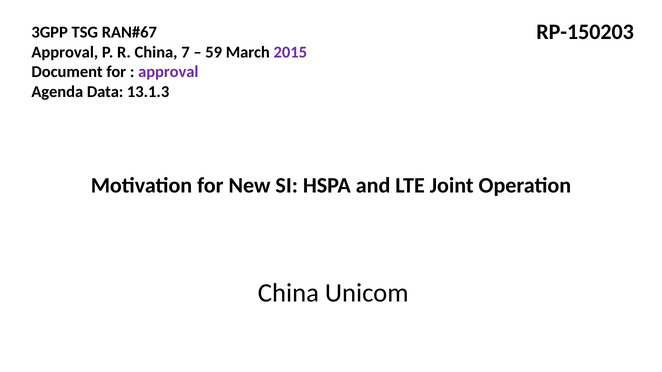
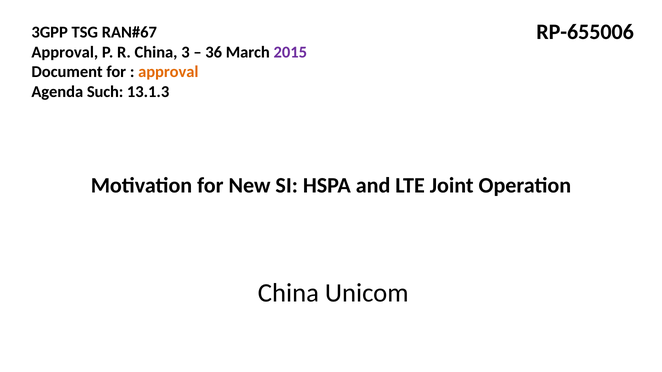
RP-150203: RP-150203 -> RP-655006
7: 7 -> 3
59: 59 -> 36
approval at (168, 72) colour: purple -> orange
Data: Data -> Such
